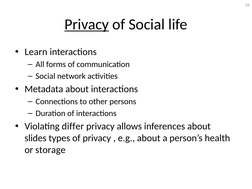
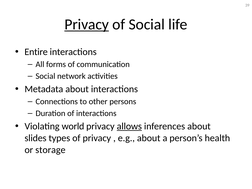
Learn: Learn -> Entire
differ: differ -> world
allows underline: none -> present
